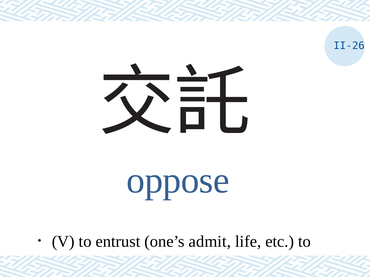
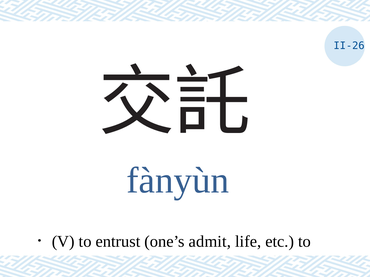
oppose: oppose -> fànyùn
